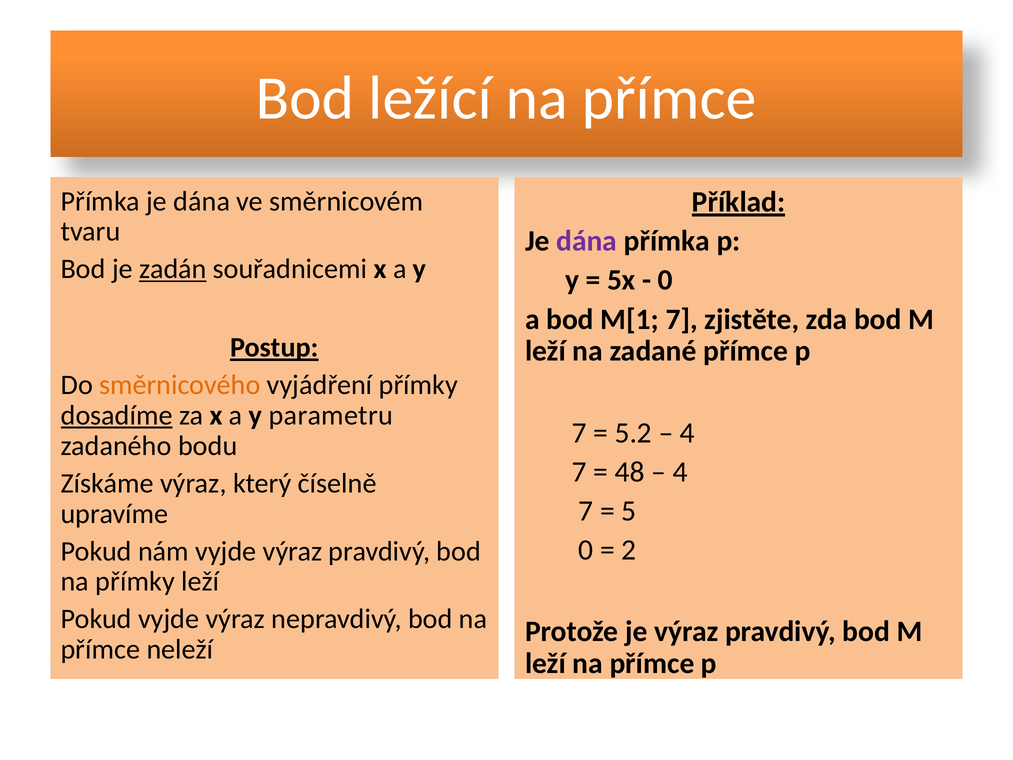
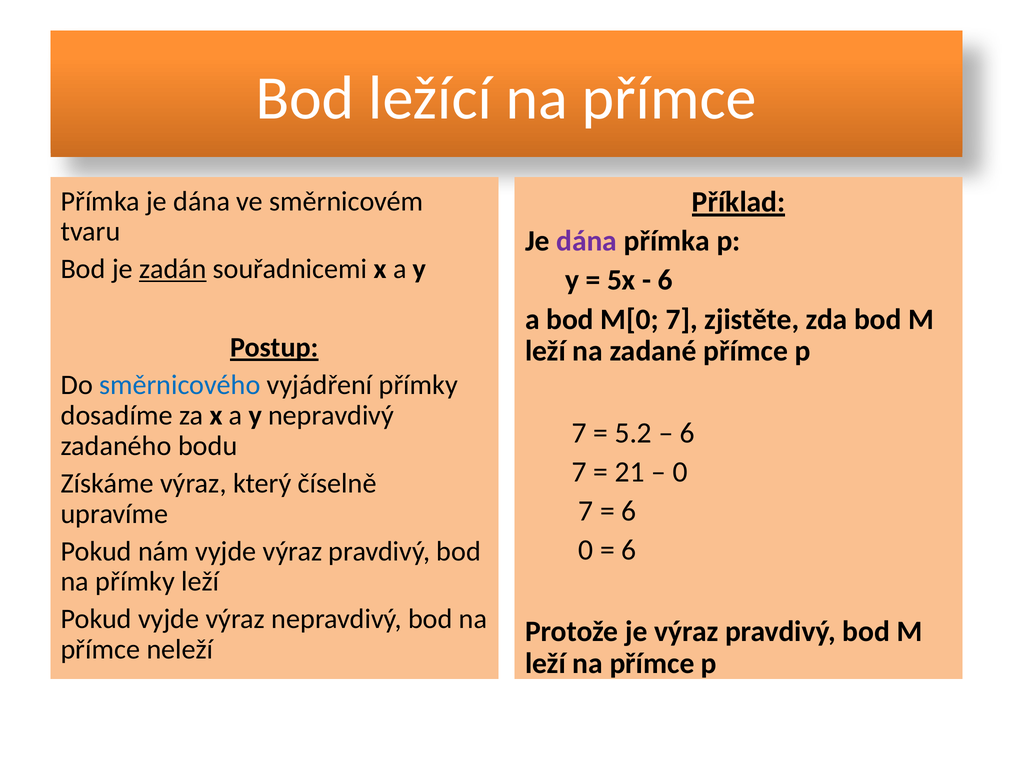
0 at (665, 280): 0 -> 6
M[1: M[1 -> M[0
směrnicového colour: orange -> blue
dosadíme underline: present -> none
y parametru: parametru -> nepravdivý
4 at (687, 433): 4 -> 6
48: 48 -> 21
4 at (680, 472): 4 -> 0
5 at (629, 511): 5 -> 6
2 at (629, 550): 2 -> 6
